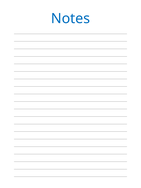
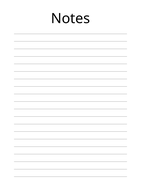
Notes colour: blue -> black
